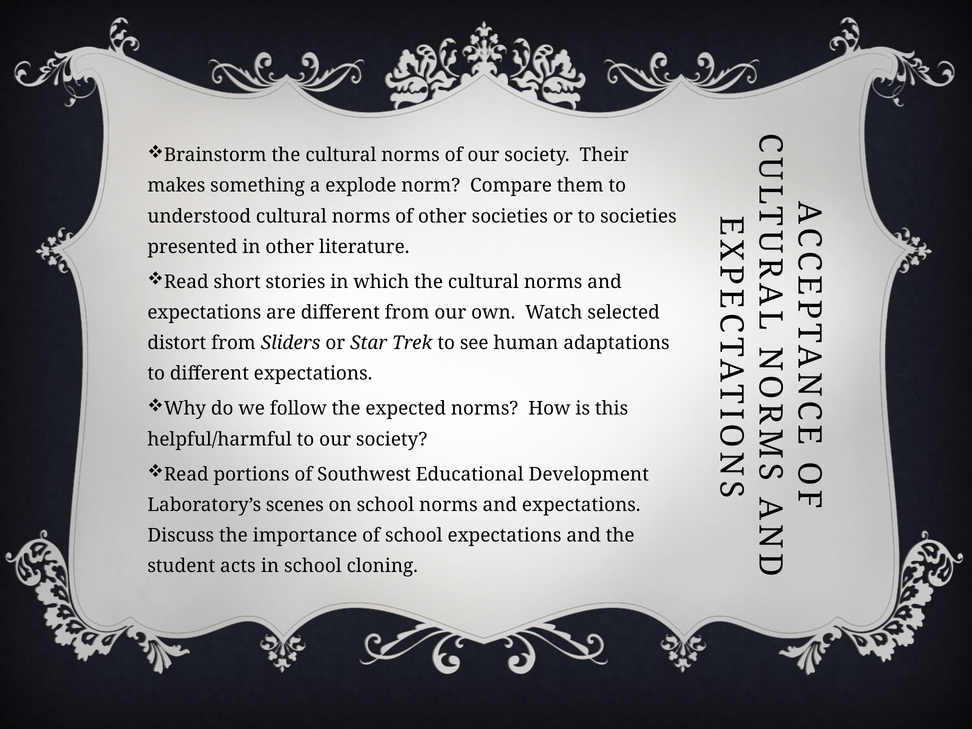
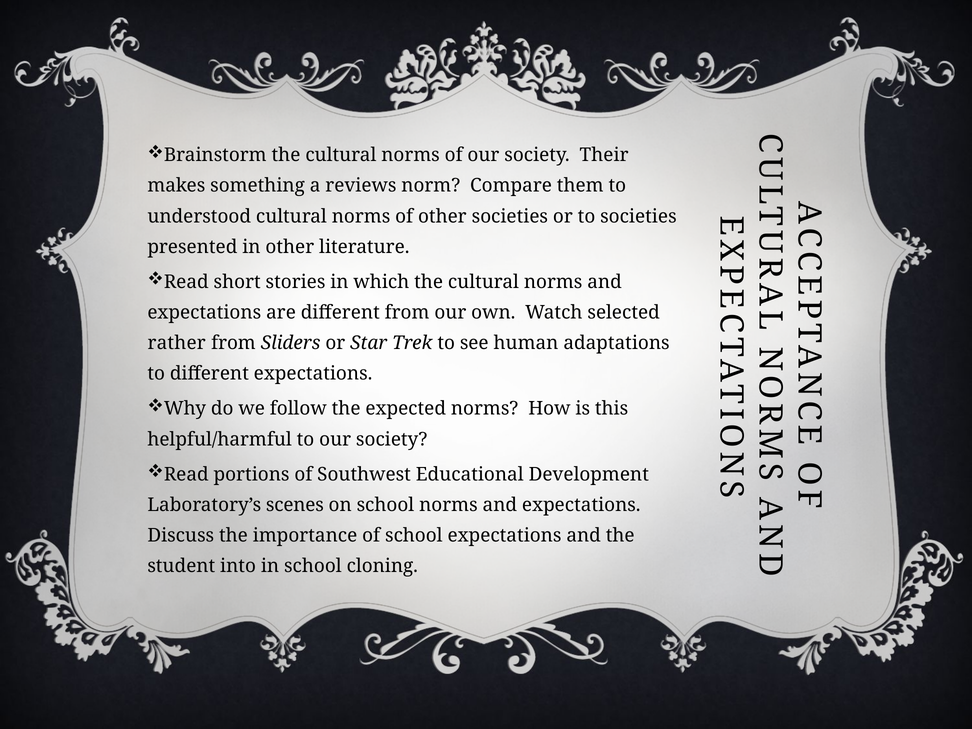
explode: explode -> reviews
distort: distort -> rather
acts: acts -> into
